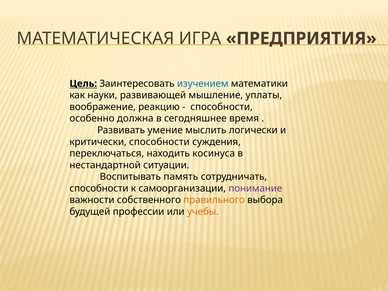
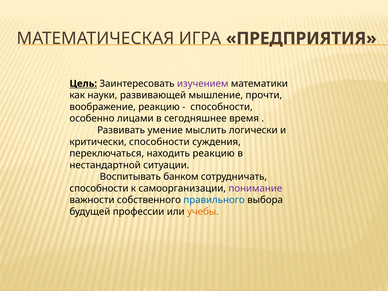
изучением colour: blue -> purple
уплаты: уплаты -> прочти
должна: должна -> лицами
находить косинуса: косинуса -> реакцию
память: память -> банком
правильного colour: orange -> blue
